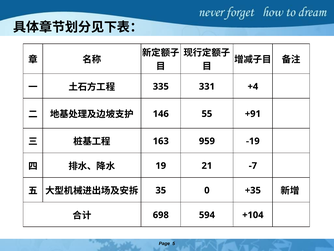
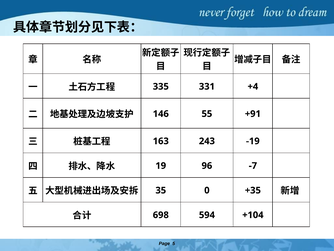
959: 959 -> 243
21: 21 -> 96
